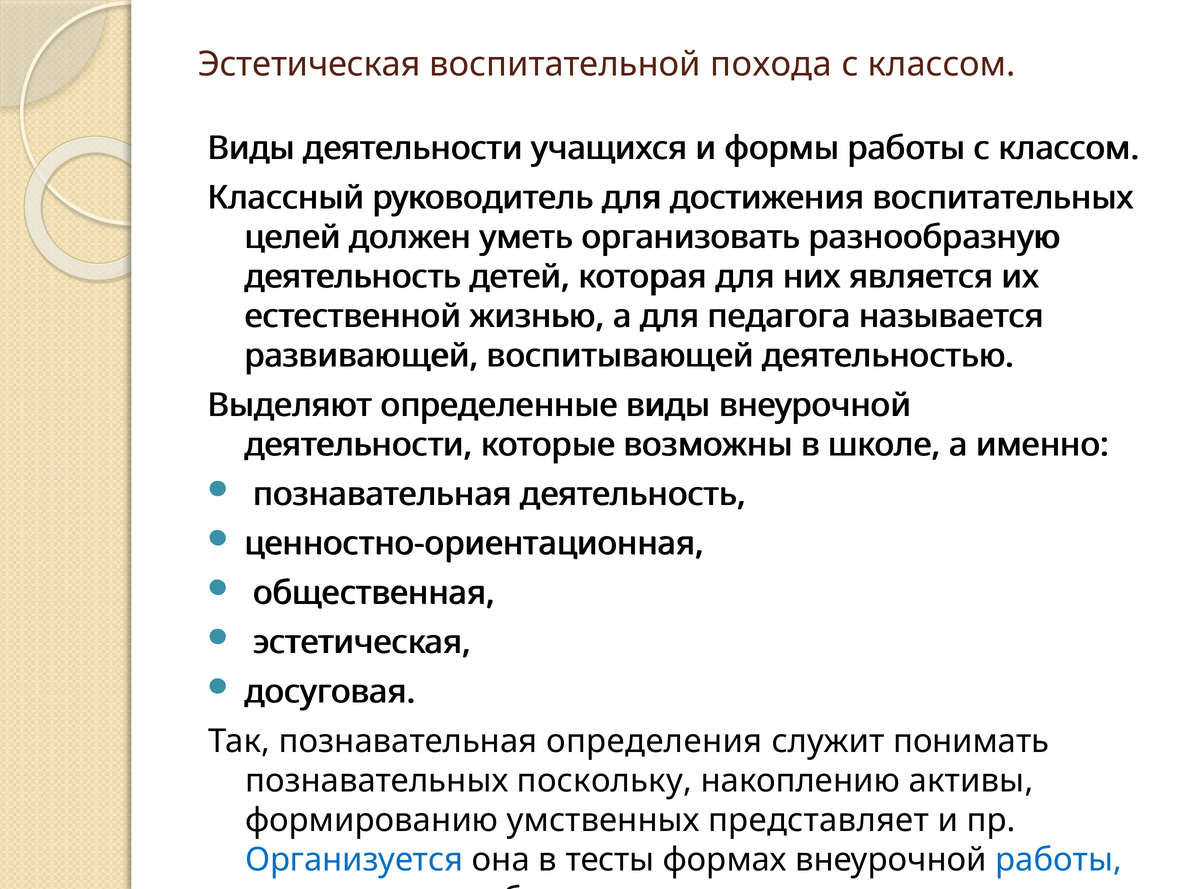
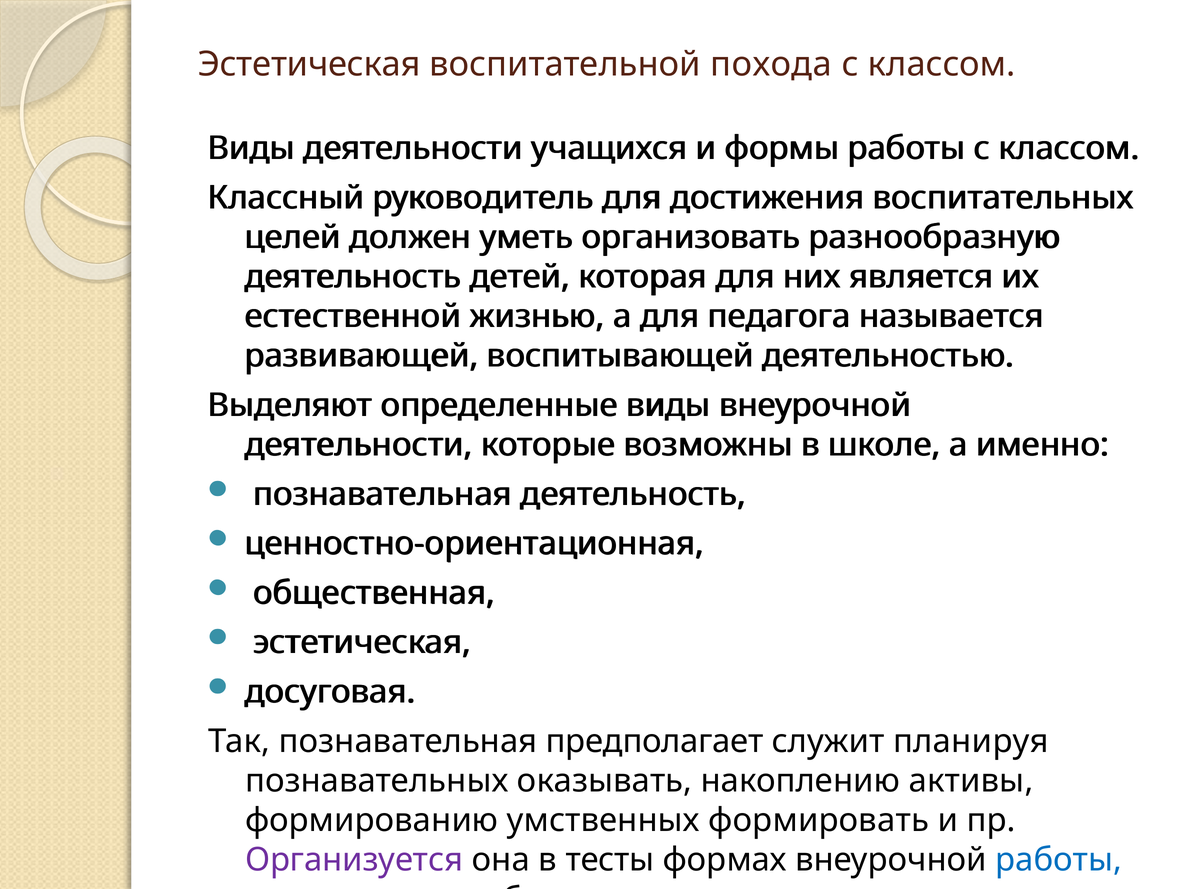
определения: определения -> предполагает
понимать: понимать -> планируя
поскольку: поскольку -> оказывать
представляет: представляет -> формировать
Организуется colour: blue -> purple
